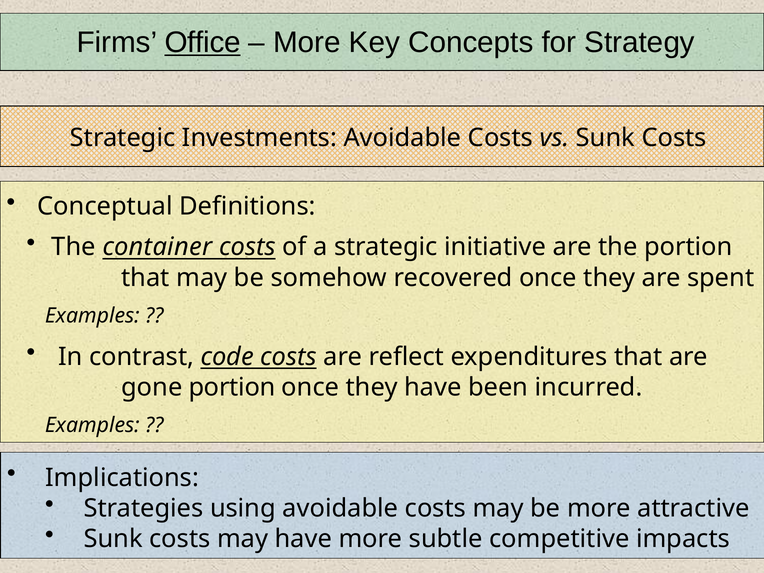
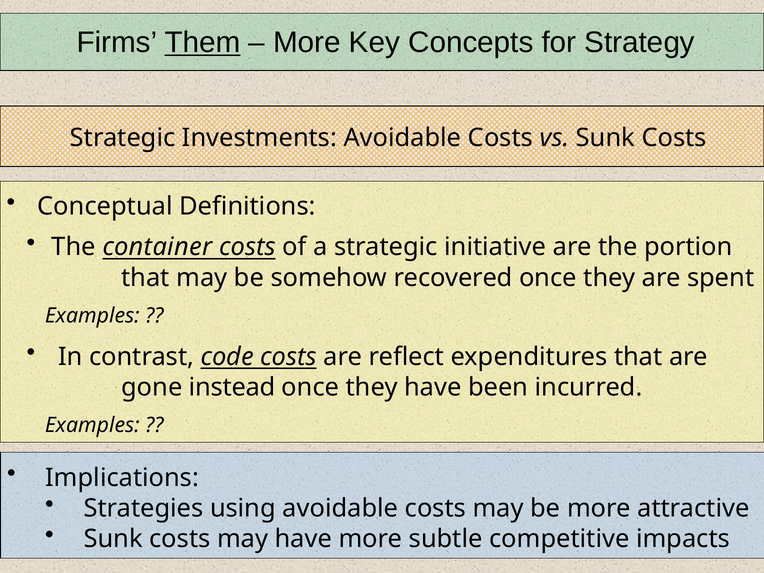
Office: Office -> Them
gone portion: portion -> instead
